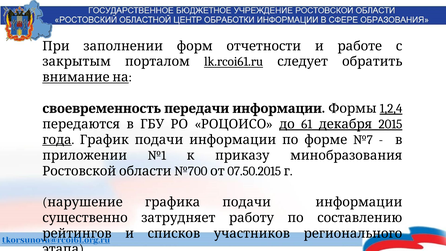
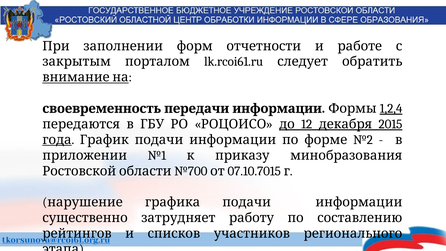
lk.rcoi61.ru underline: present -> none
61: 61 -> 12
№7: №7 -> №2
07.50.2015: 07.50.2015 -> 07.10.7015
